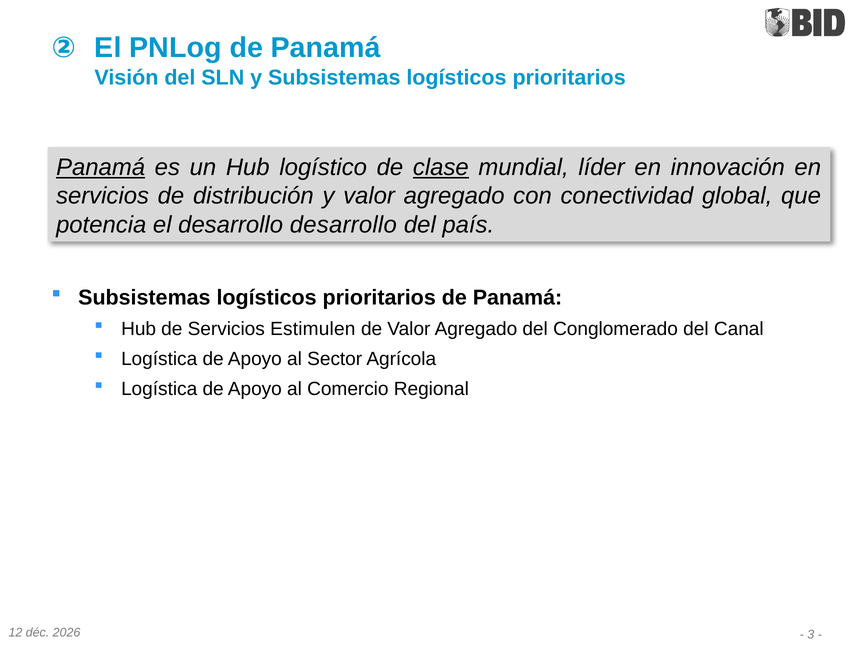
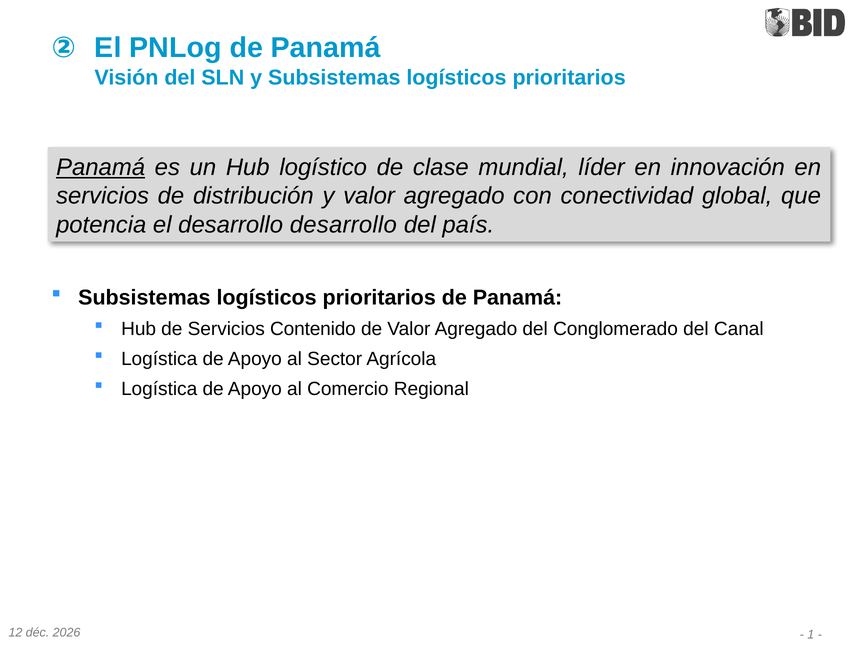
clase underline: present -> none
Estimulen: Estimulen -> Contenido
3: 3 -> 1
